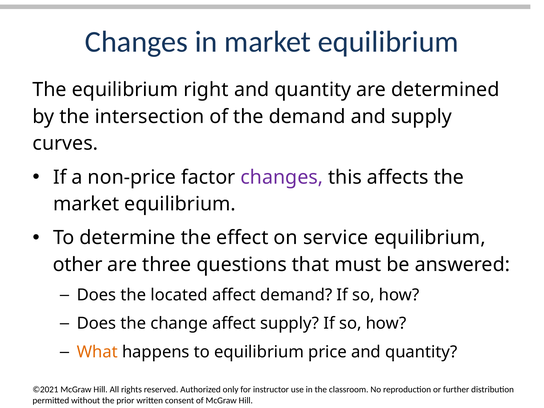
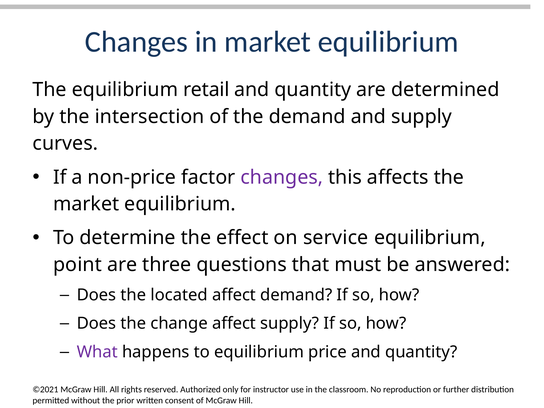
right: right -> retail
other: other -> point
What colour: orange -> purple
